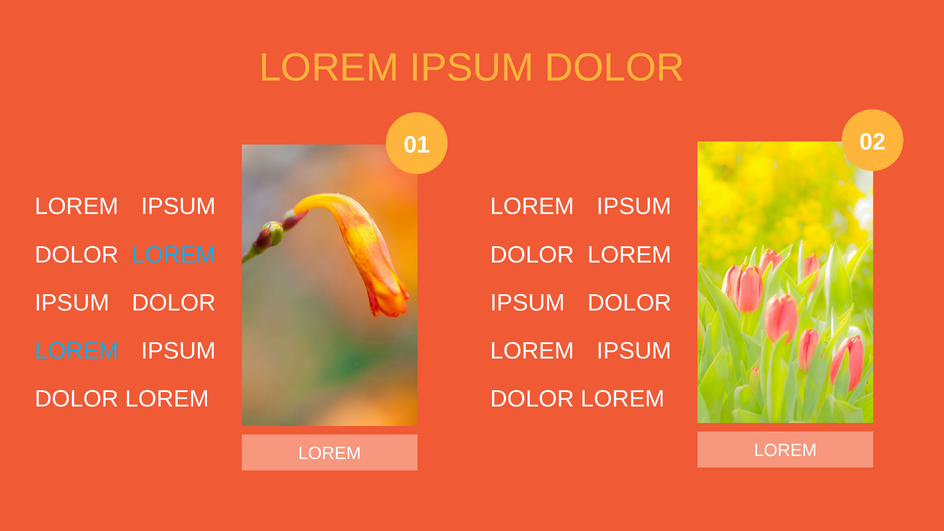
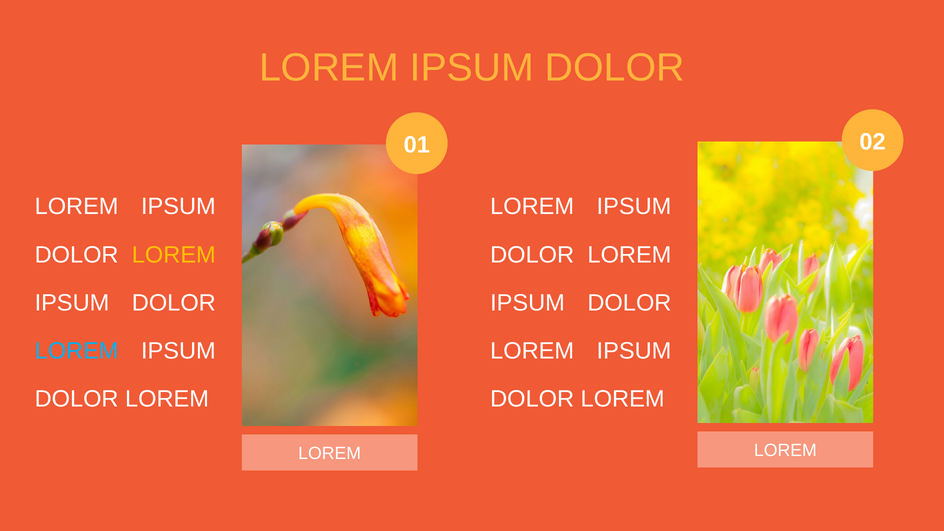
LOREM at (174, 255) colour: light blue -> yellow
